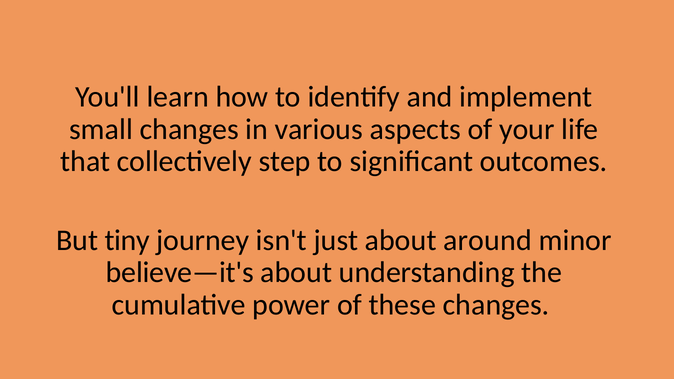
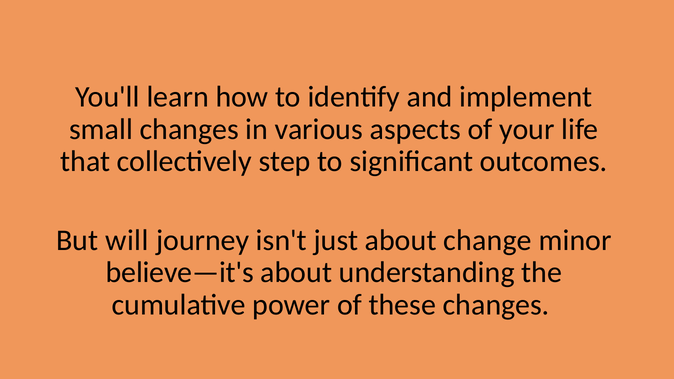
tiny: tiny -> will
around: around -> change
